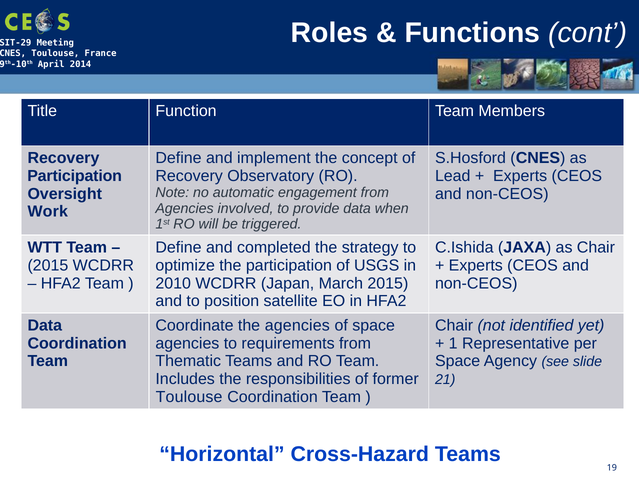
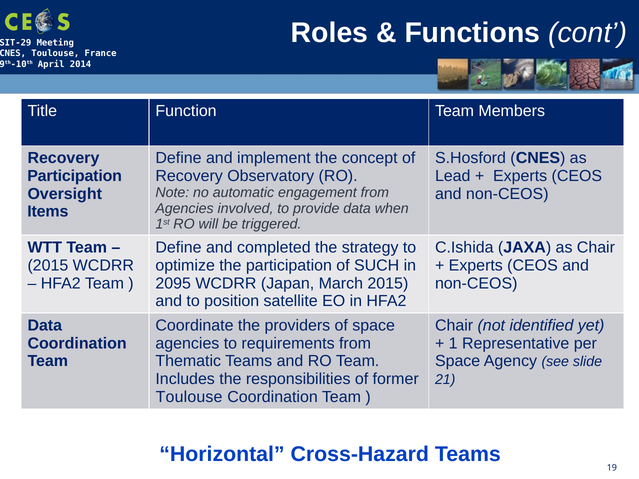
Work: Work -> Items
USGS: USGS -> SUCH
2010: 2010 -> 2095
the agencies: agencies -> providers
